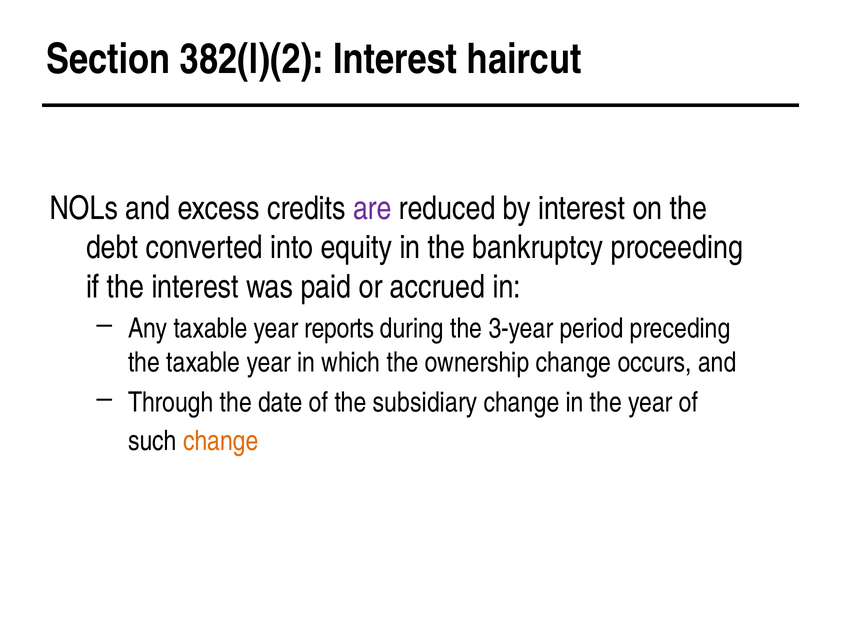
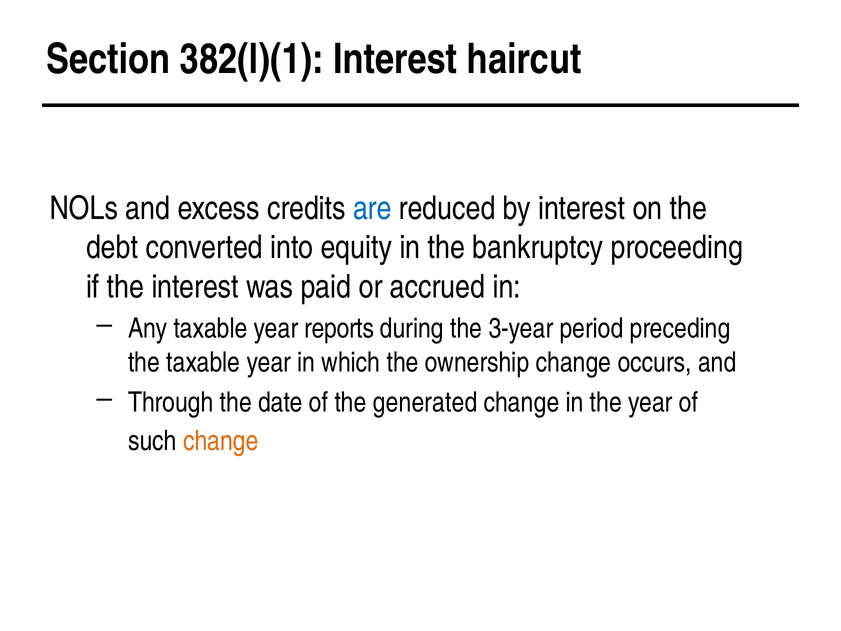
382(l)(2: 382(l)(2 -> 382(l)(1
are colour: purple -> blue
subsidiary: subsidiary -> generated
